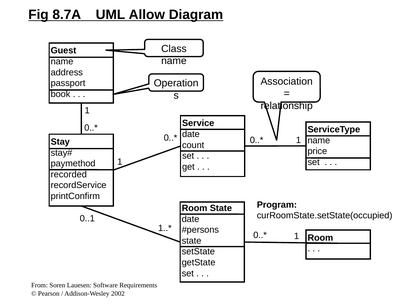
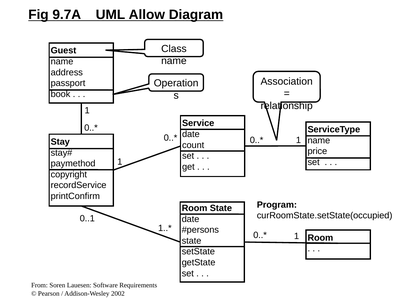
8.7A: 8.7A -> 9.7A
recorded: recorded -> copyright
